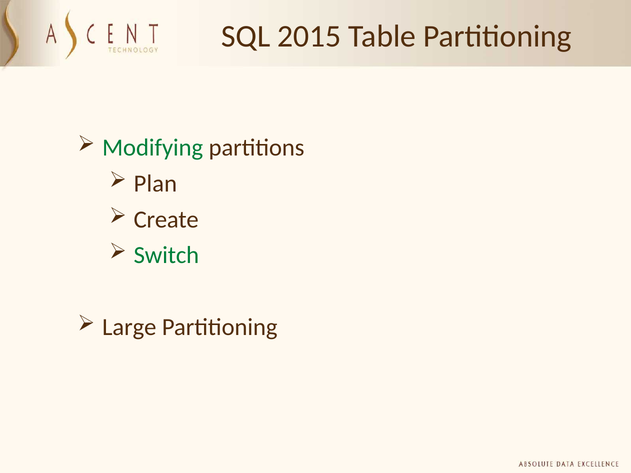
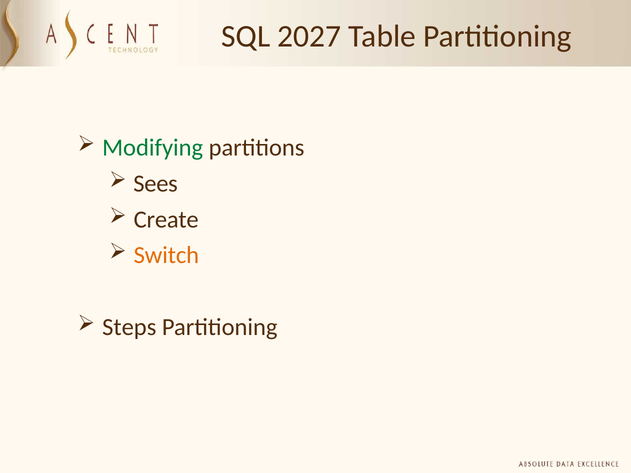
2015: 2015 -> 2027
Plan: Plan -> Sees
Switch colour: green -> orange
Large: Large -> Steps
